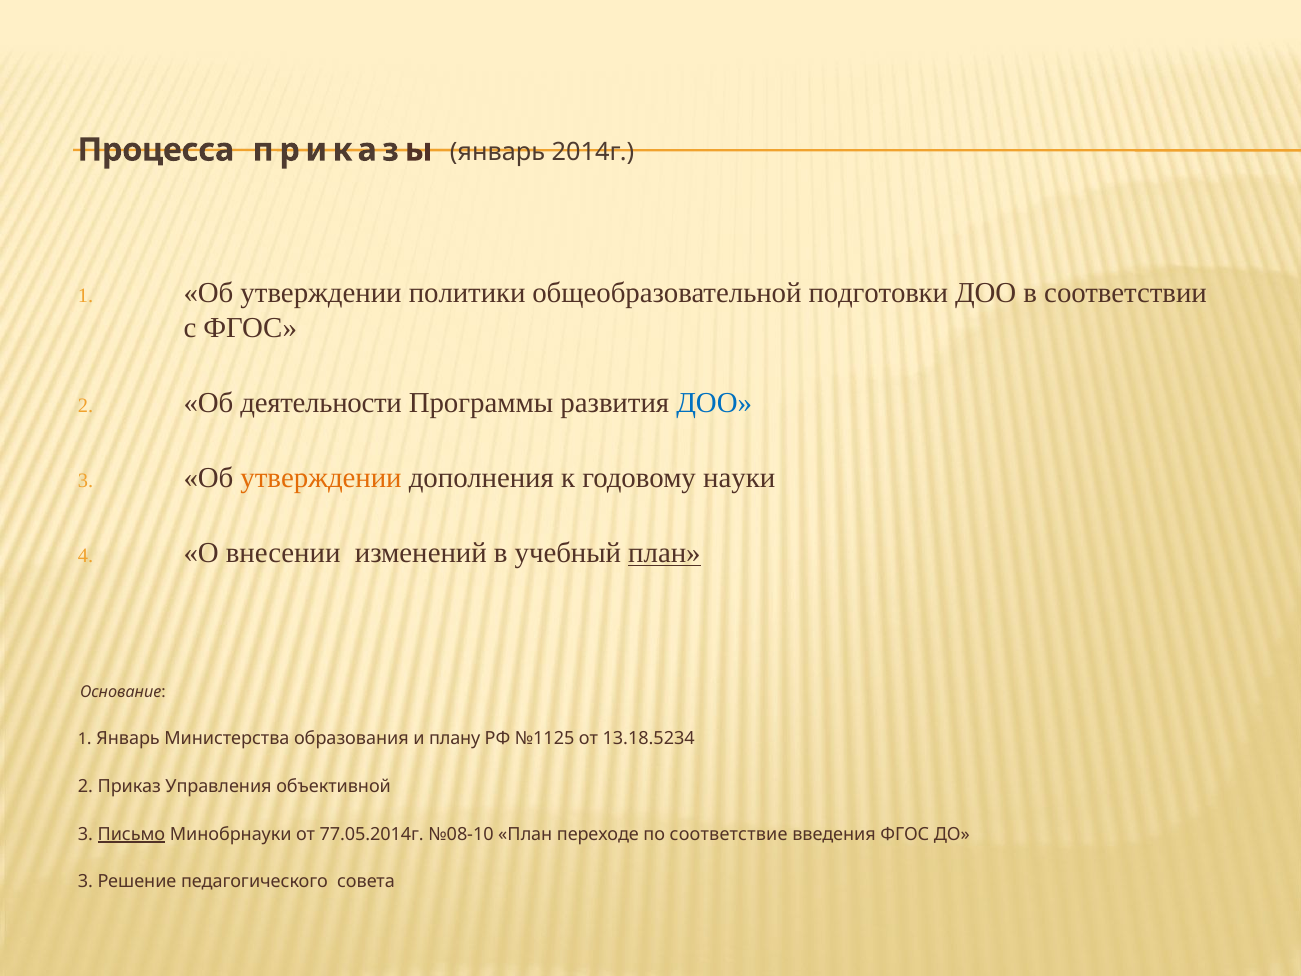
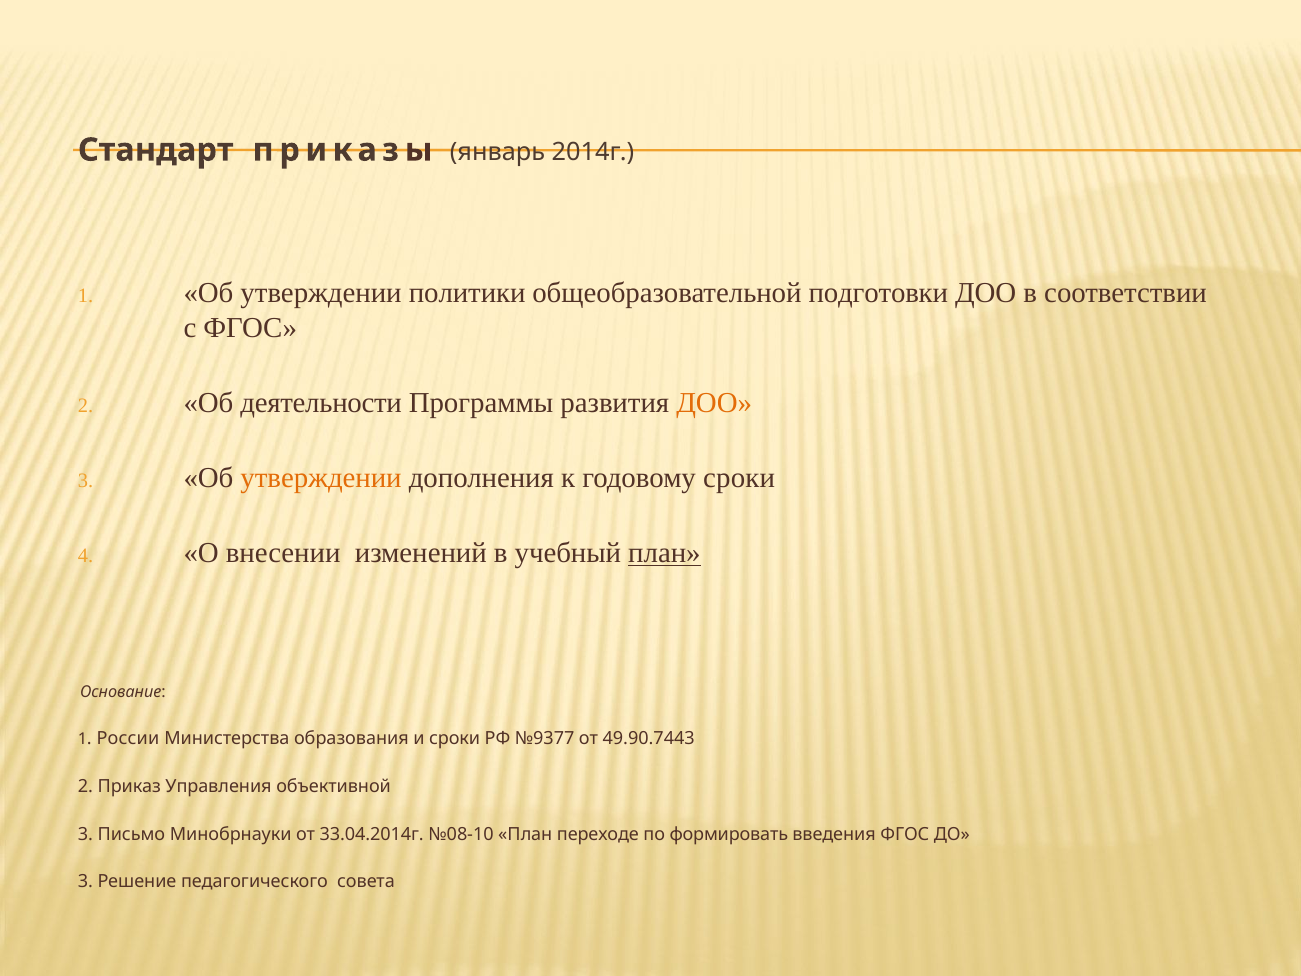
Процесса: Процесса -> Стандарт
ДОО at (714, 403) colour: blue -> orange
годовому науки: науки -> сроки
1 Январь: Январь -> России
и плану: плану -> сроки
№1125: №1125 -> №9377
13.18.5234: 13.18.5234 -> 49.90.7443
Письмо underline: present -> none
77.05.2014г: 77.05.2014г -> 33.04.2014г
соответствие: соответствие -> формировать
